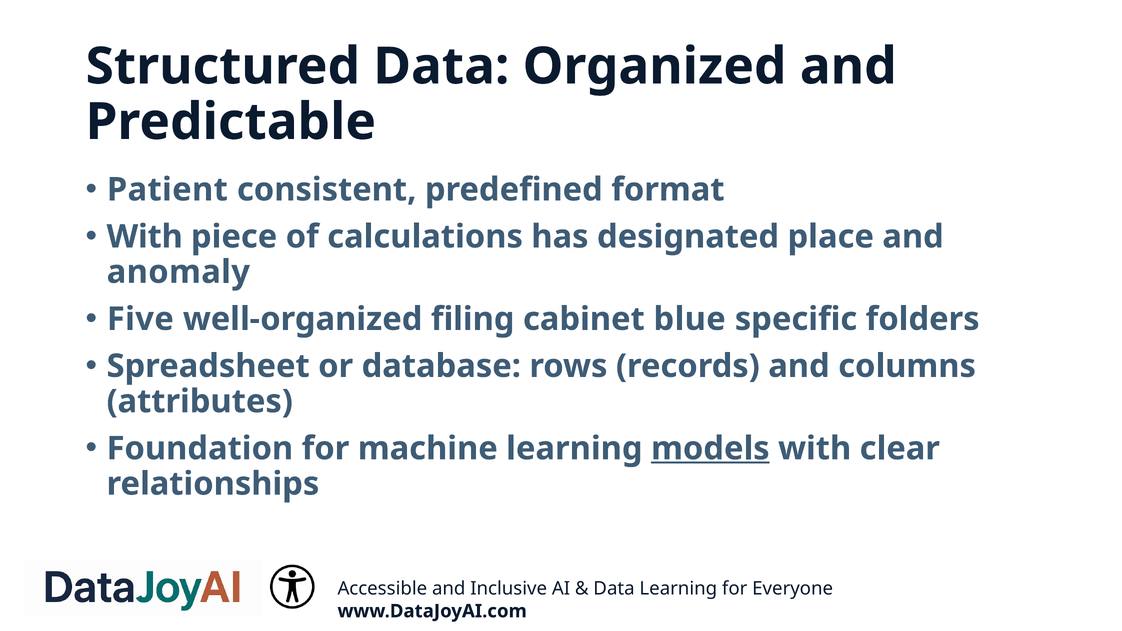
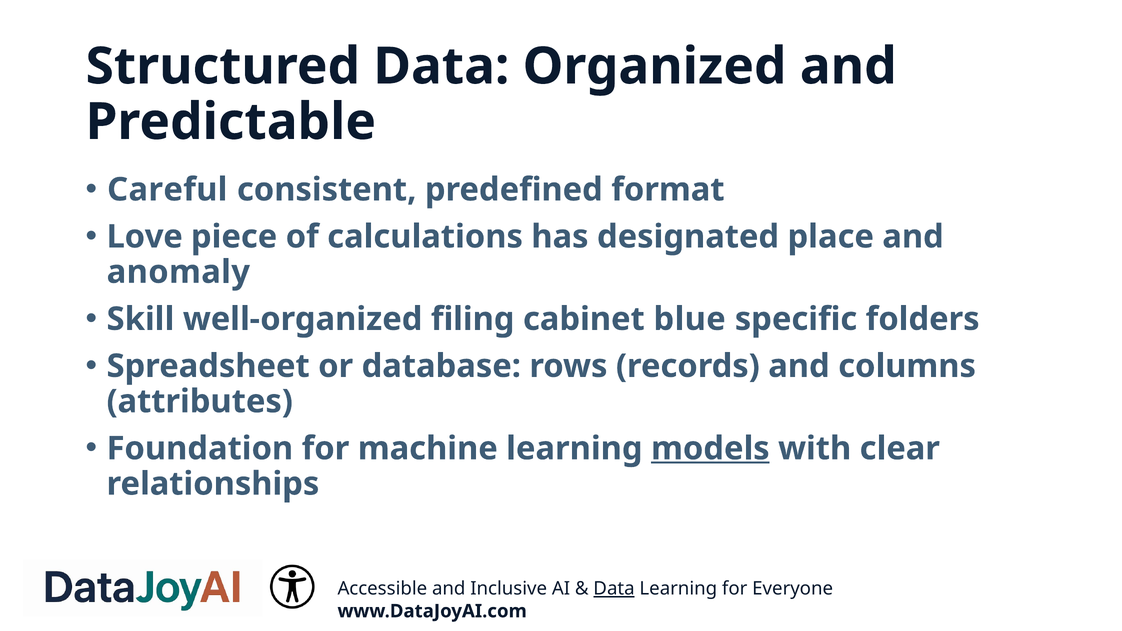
Patient: Patient -> Careful
With at (145, 237): With -> Love
Five: Five -> Skill
Data at (614, 589) underline: none -> present
